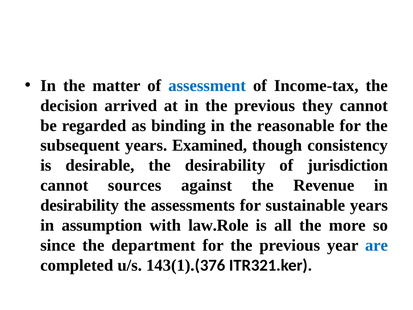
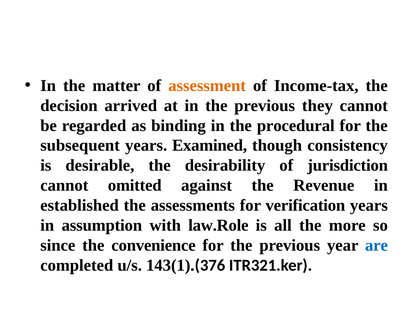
assessment colour: blue -> orange
reasonable: reasonable -> procedural
sources: sources -> omitted
desirability at (80, 205): desirability -> established
sustainable: sustainable -> verification
department: department -> convenience
